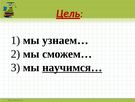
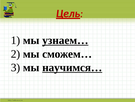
узнаем… underline: none -> present
